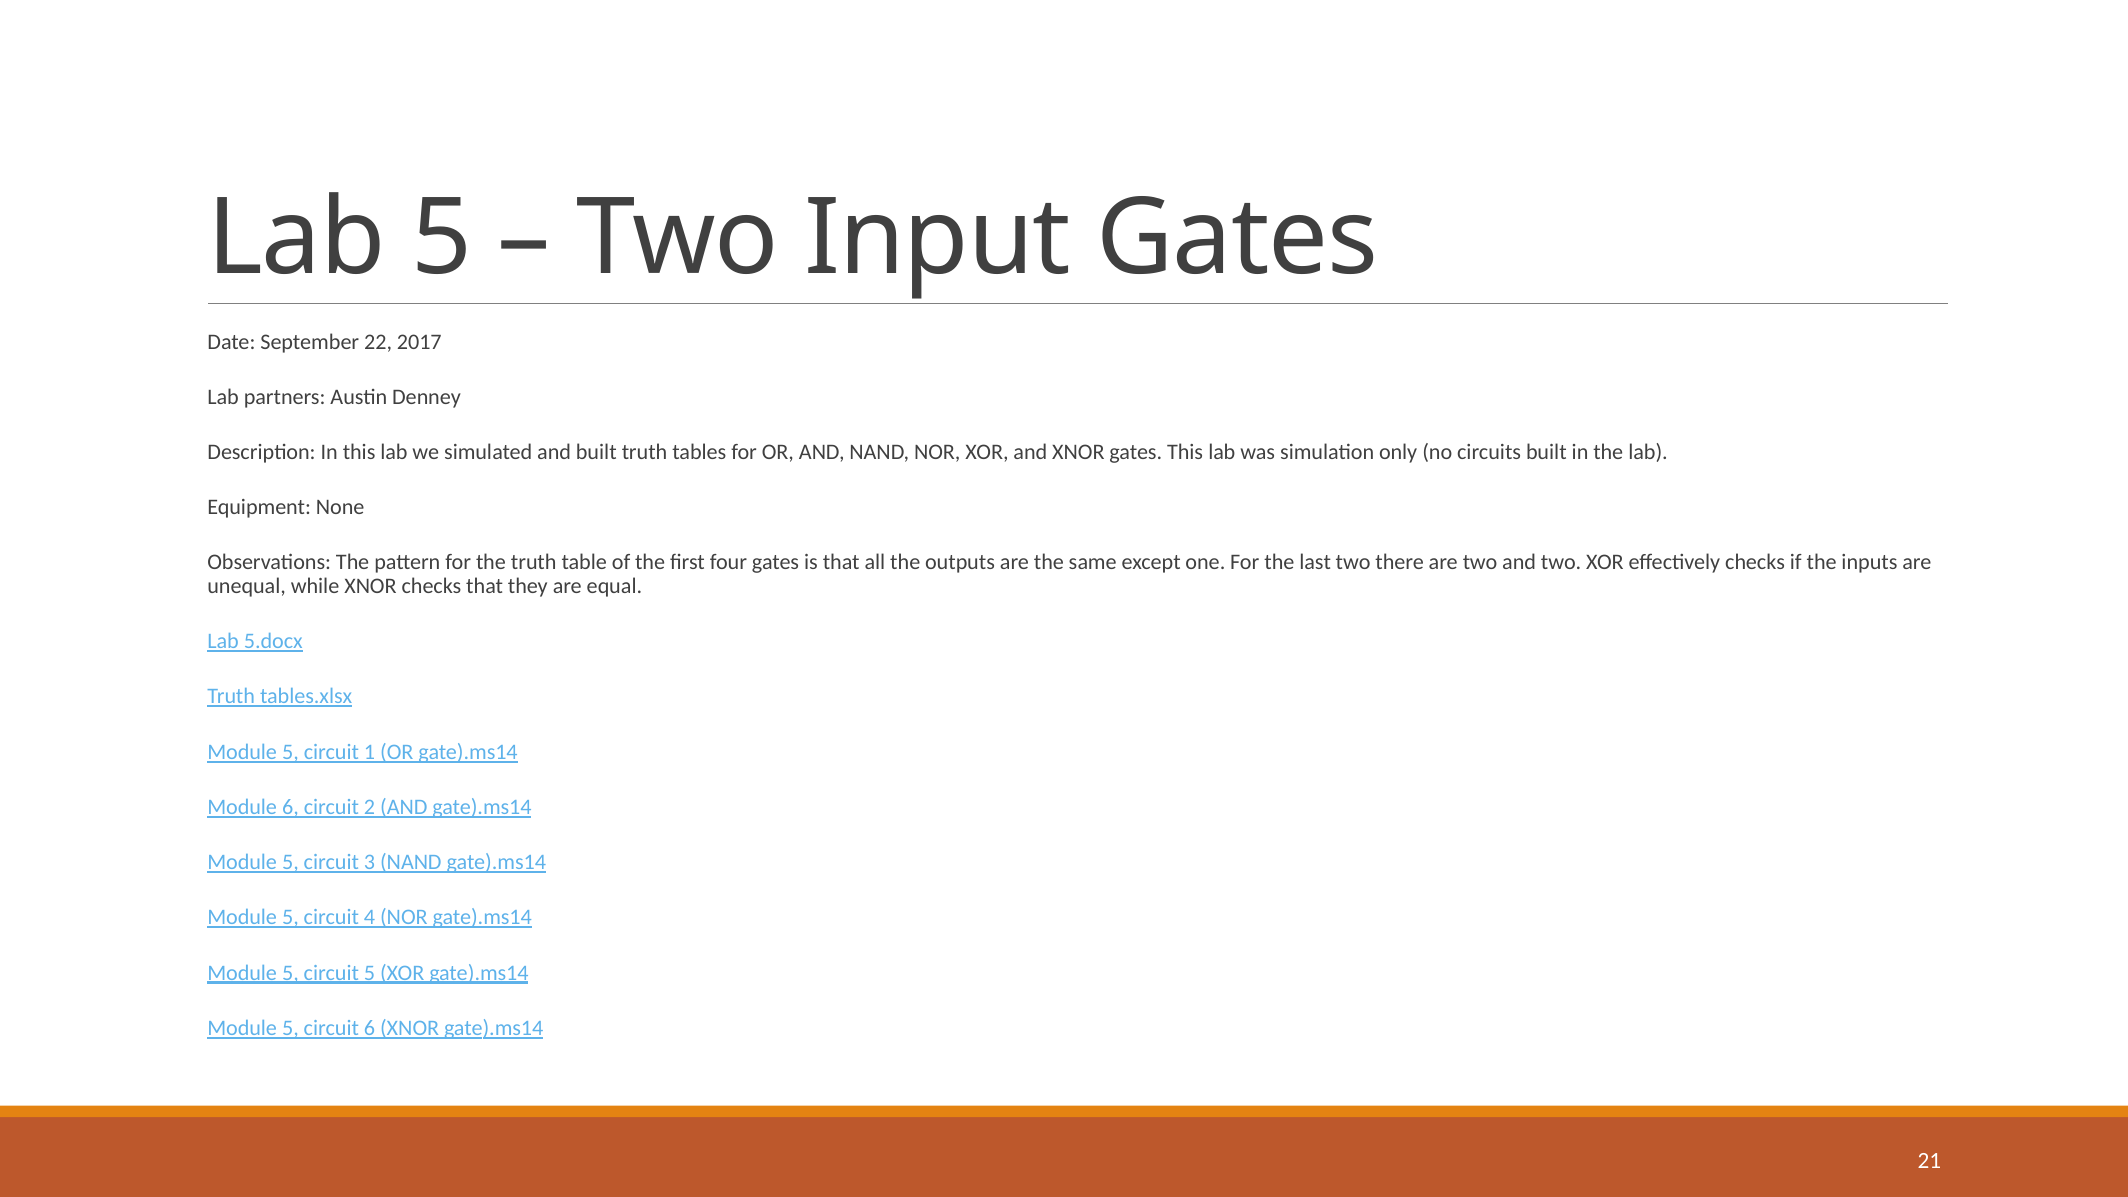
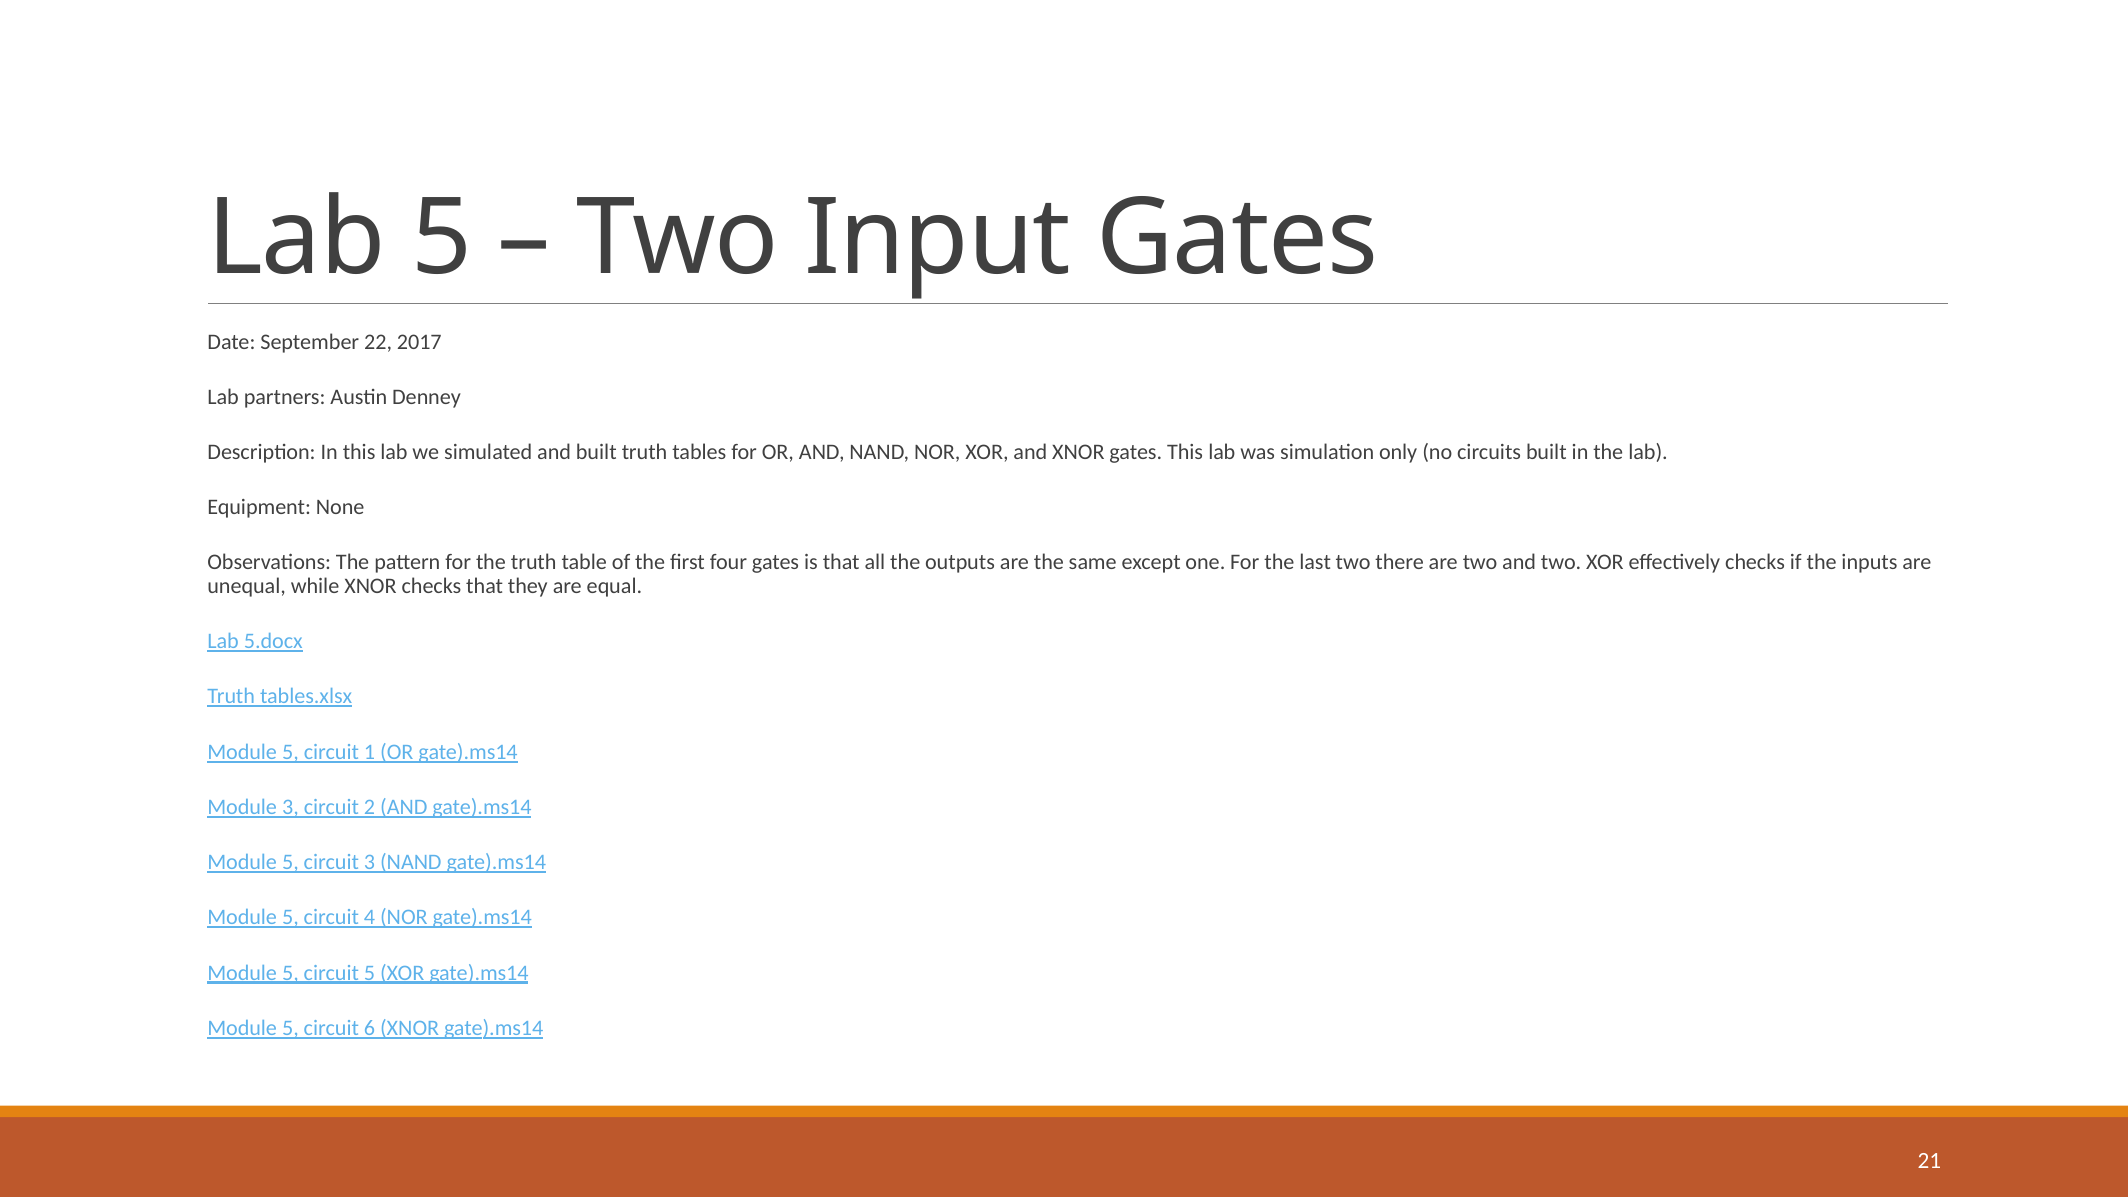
Module 6: 6 -> 3
